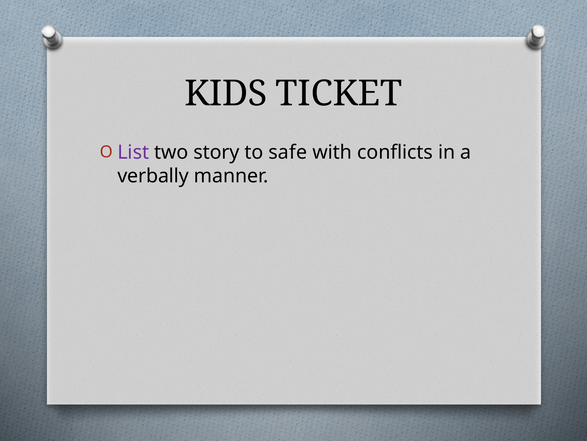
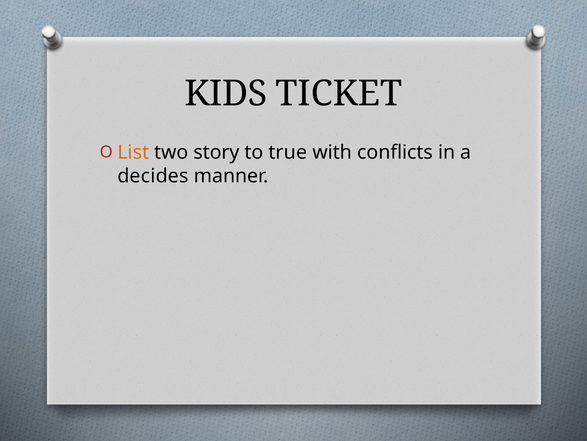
List colour: purple -> orange
safe: safe -> true
verbally: verbally -> decides
